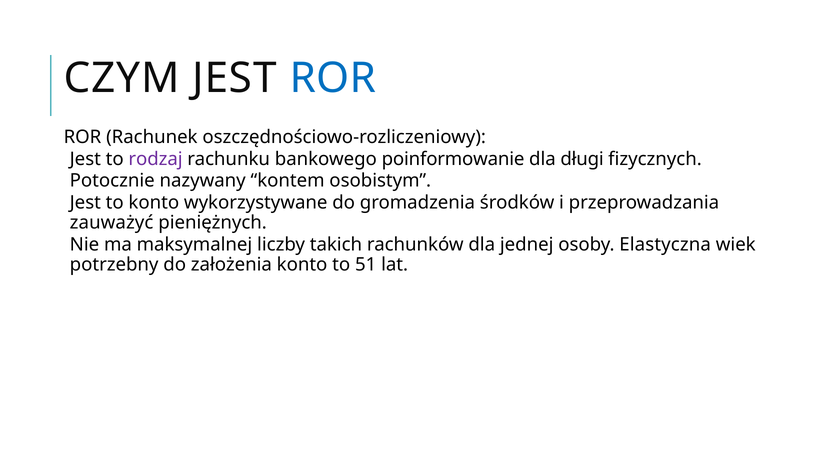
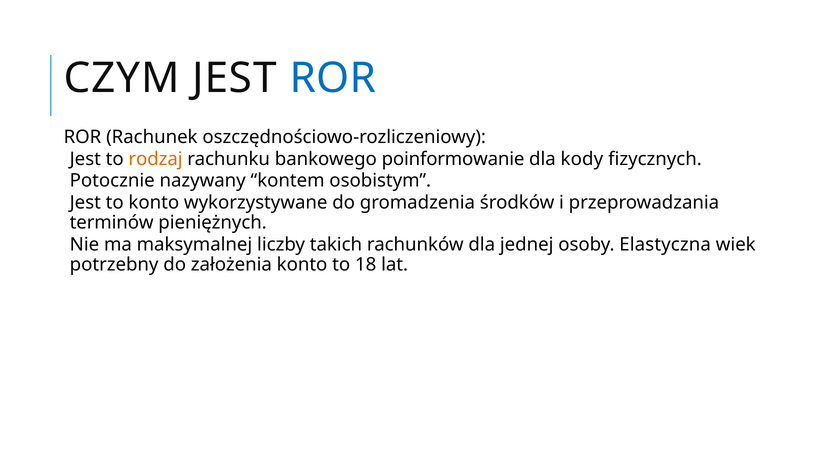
rodzaj colour: purple -> orange
długi: długi -> kody
zauważyć: zauważyć -> terminów
51: 51 -> 18
